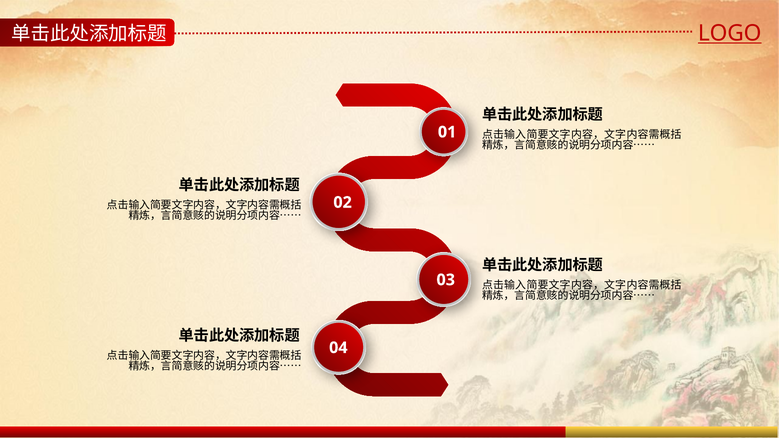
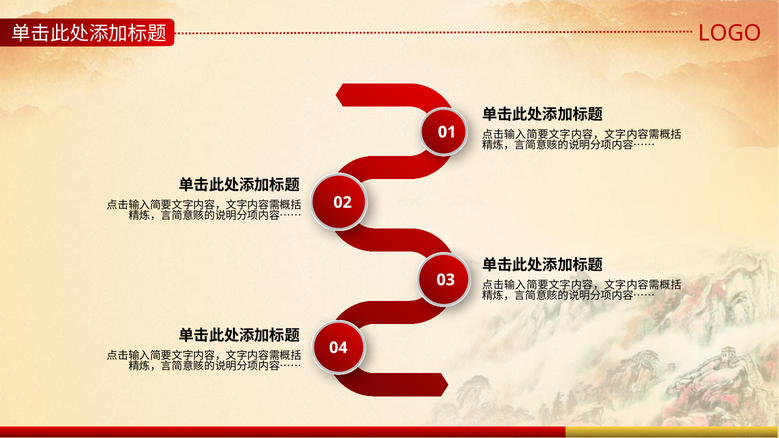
LOGO underline: present -> none
